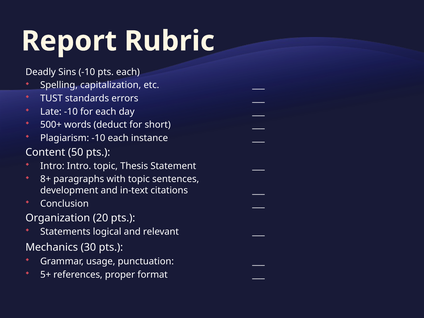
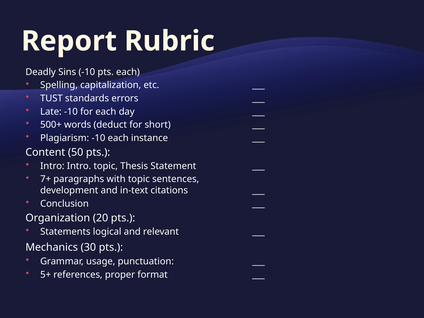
8+: 8+ -> 7+
